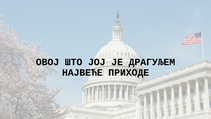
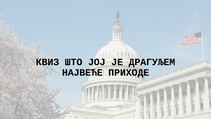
ОВОЈ: ОВОЈ -> КВИЗ
